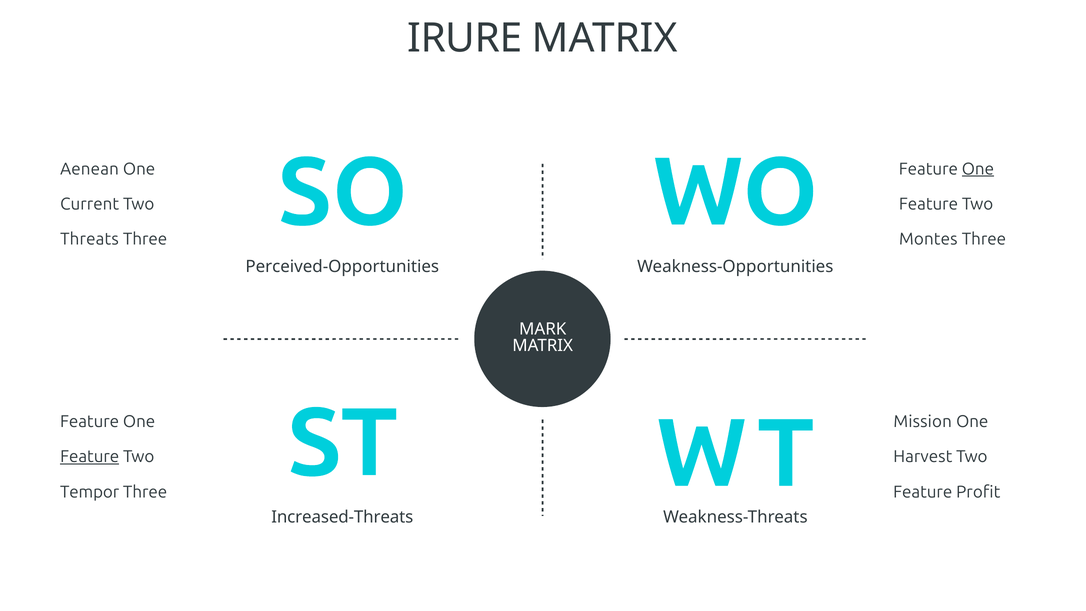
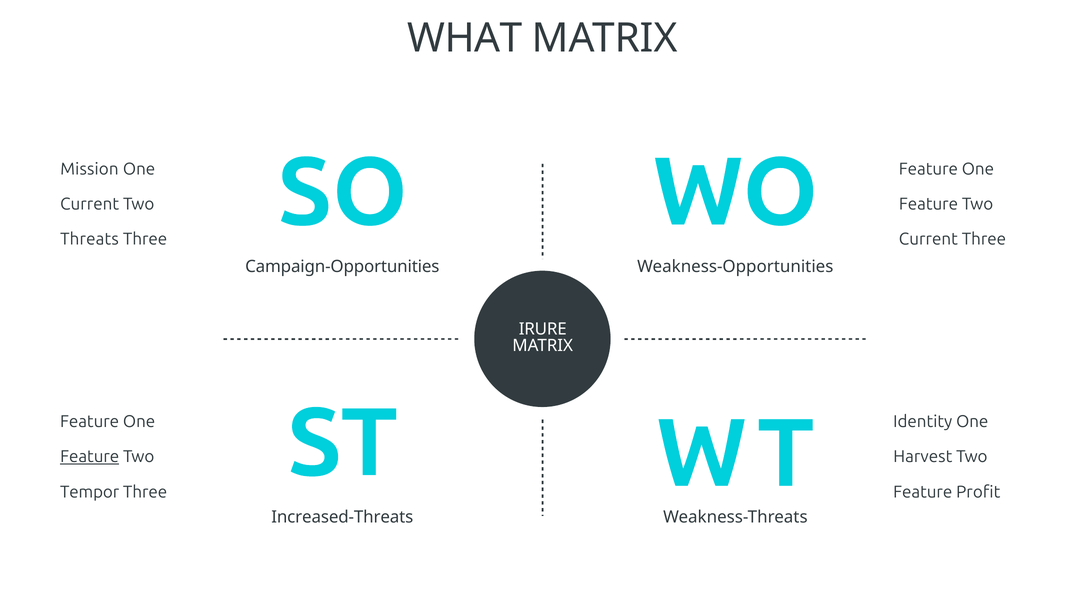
IRURE: IRURE -> WHAT
Aenean: Aenean -> Mission
One at (978, 169) underline: present -> none
Montes at (928, 239): Montes -> Current
Perceived-Opportunities: Perceived-Opportunities -> Campaign-Opportunities
MARK: MARK -> IRURE
Mission: Mission -> Identity
